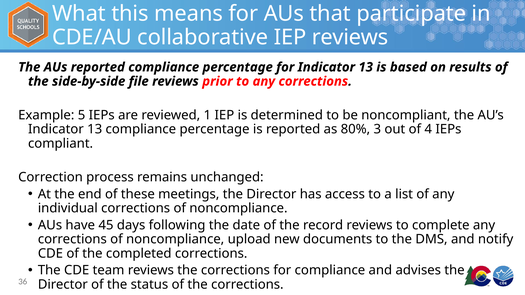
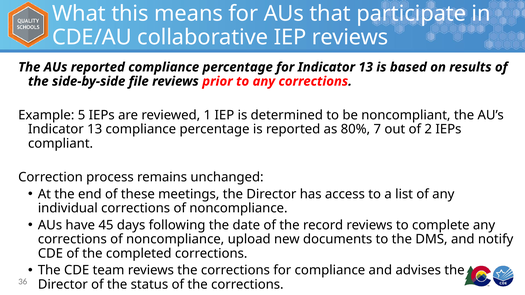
3: 3 -> 7
4: 4 -> 2
